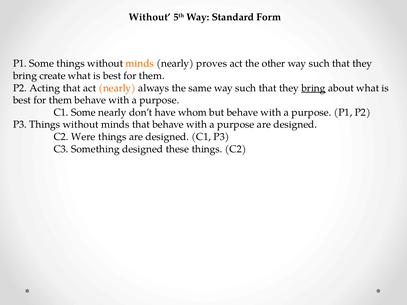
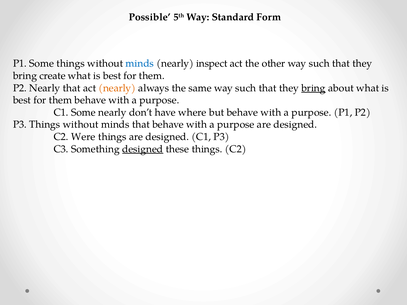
Without at (150, 17): Without -> Possible
minds at (140, 64) colour: orange -> blue
proves: proves -> inspect
P2 Acting: Acting -> Nearly
whom: whom -> where
designed at (143, 149) underline: none -> present
